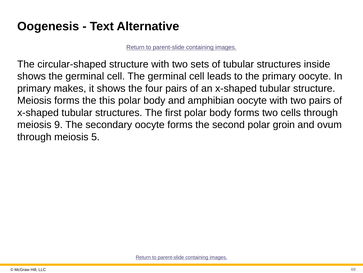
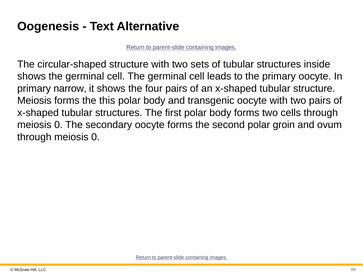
makes: makes -> narrow
amphibian: amphibian -> transgenic
9 at (58, 125): 9 -> 0
5 at (95, 137): 5 -> 0
